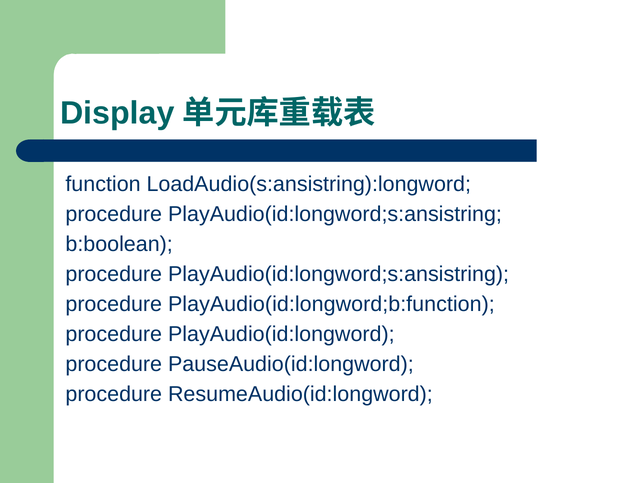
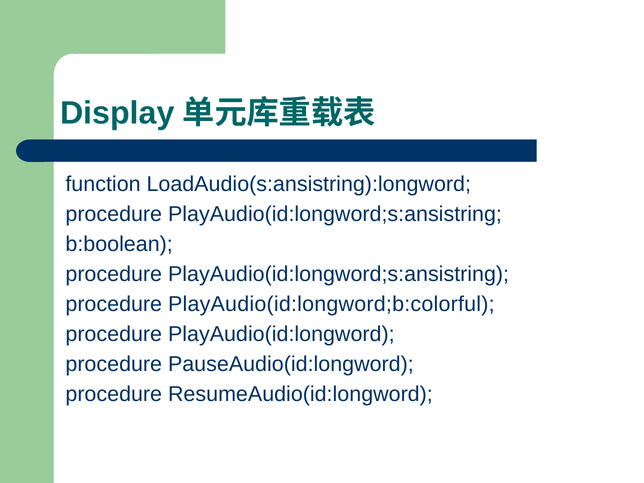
PlayAudio(id:longword;b:function: PlayAudio(id:longword;b:function -> PlayAudio(id:longword;b:colorful
